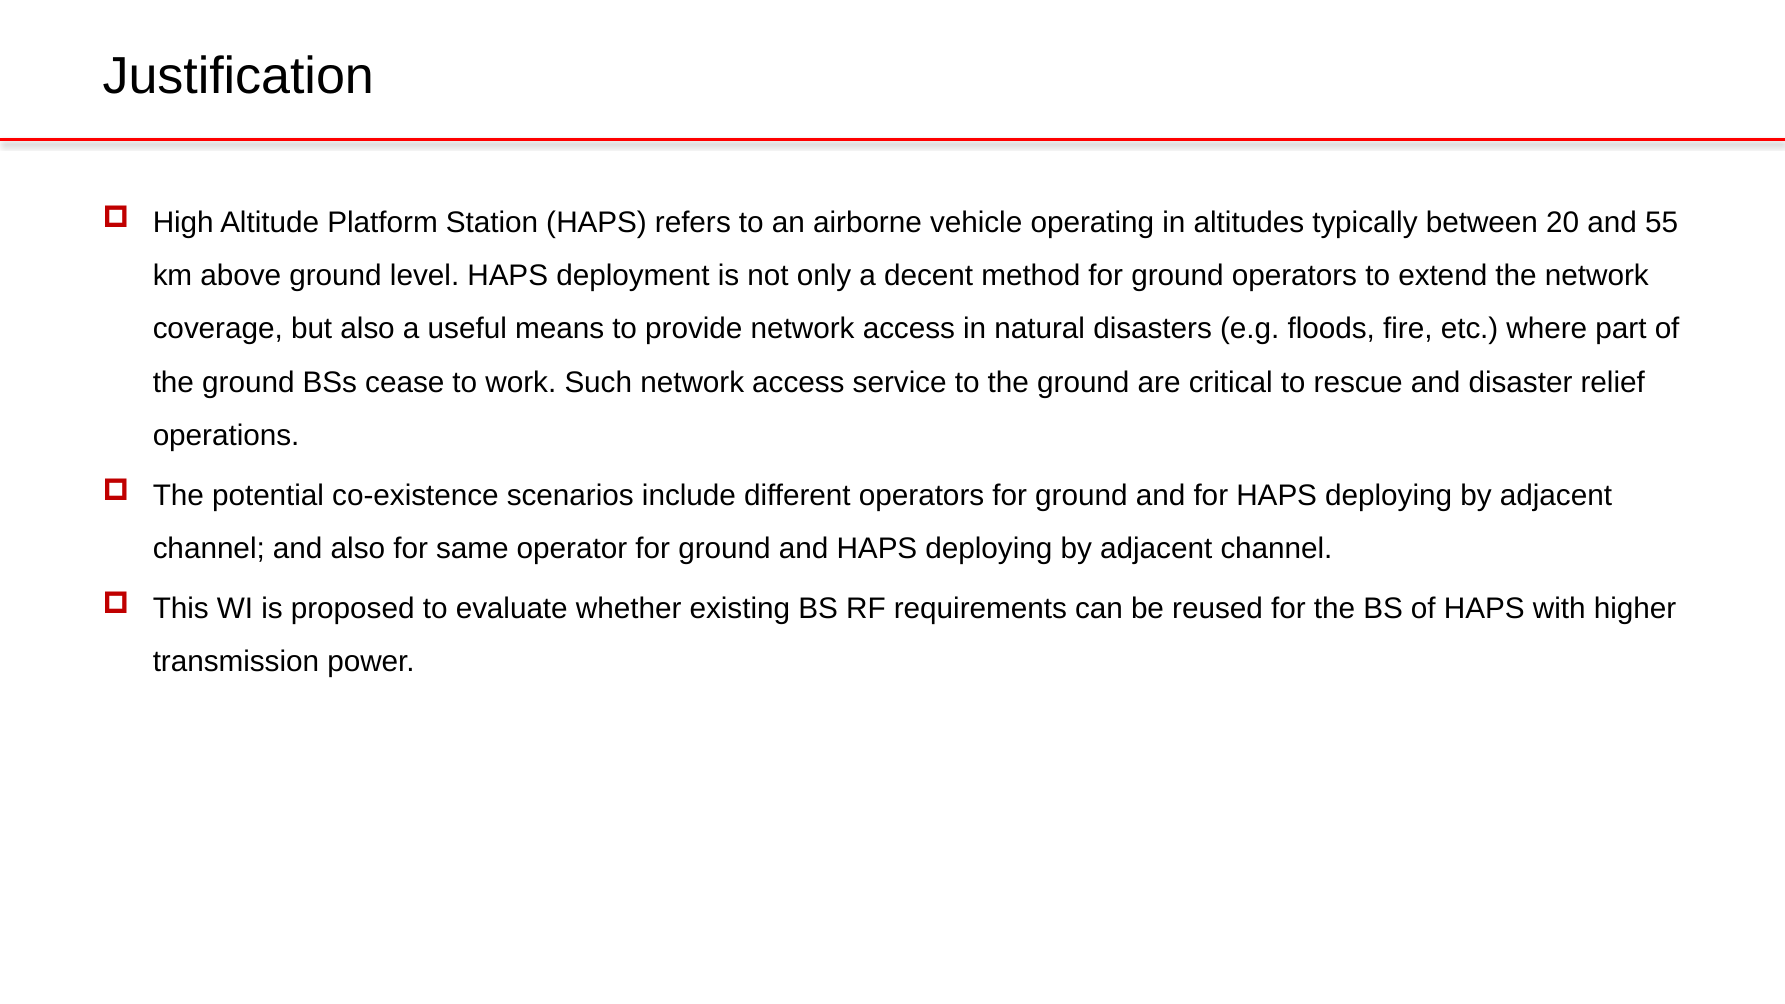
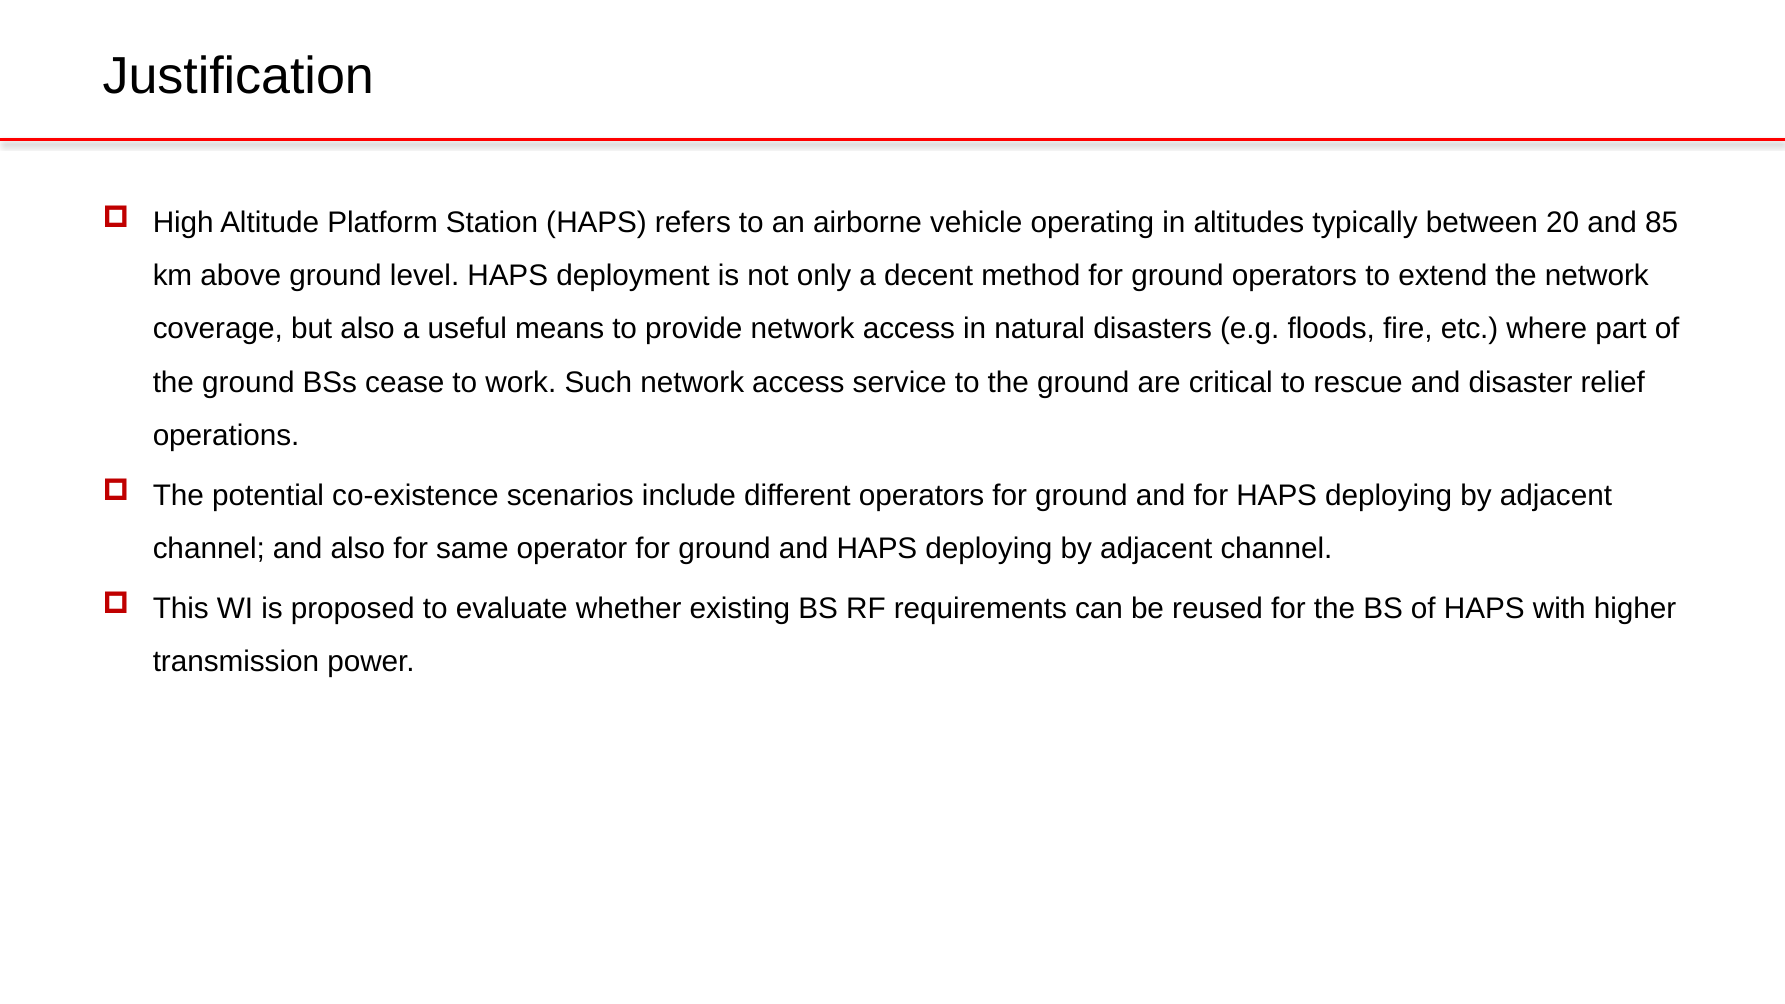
55: 55 -> 85
